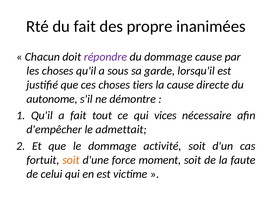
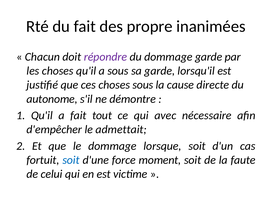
dommage cause: cause -> garde
choses tiers: tiers -> sous
vices: vices -> avec
activité: activité -> lorsque
soit at (71, 160) colour: orange -> blue
